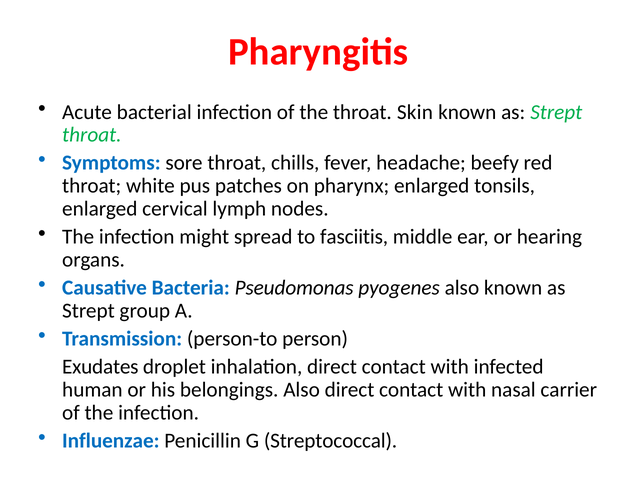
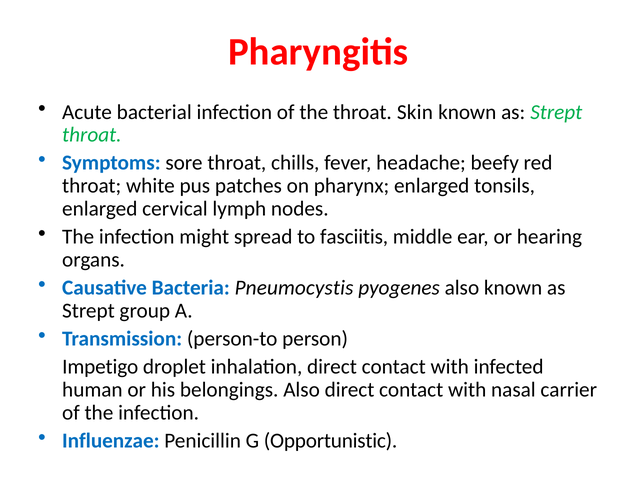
Pseudomonas: Pseudomonas -> Pneumocystis
Exudates: Exudates -> Impetigo
Streptococcal: Streptococcal -> Opportunistic
